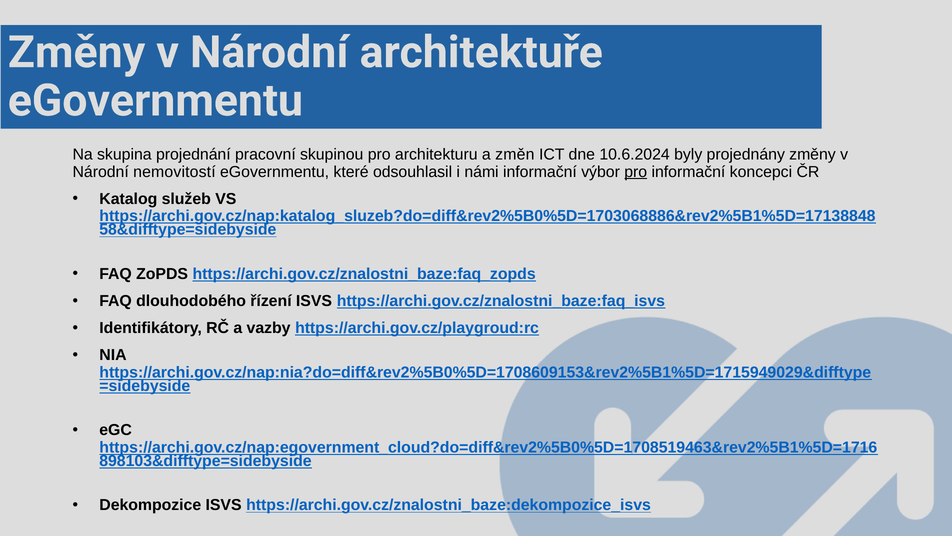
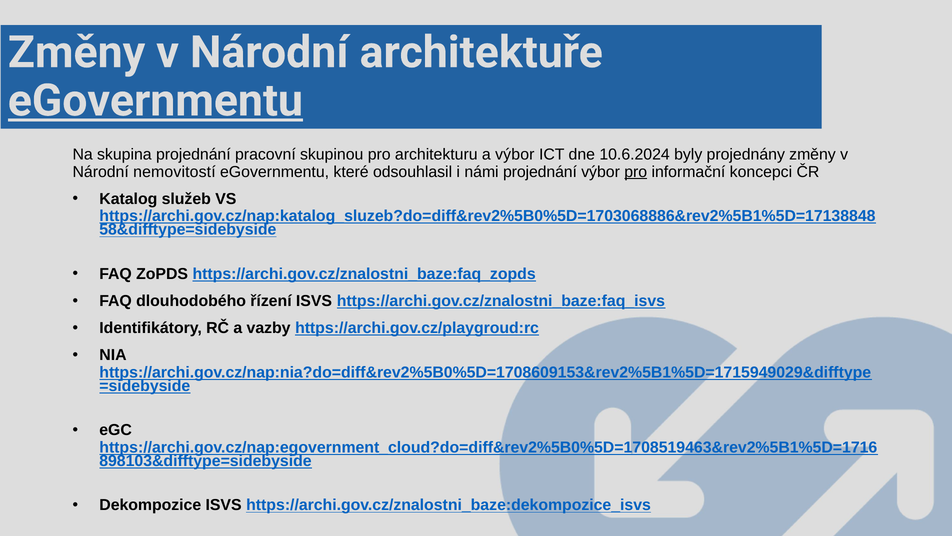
eGovernmentu at (155, 101) underline: none -> present
a změn: změn -> výbor
námi informační: informační -> projednání
